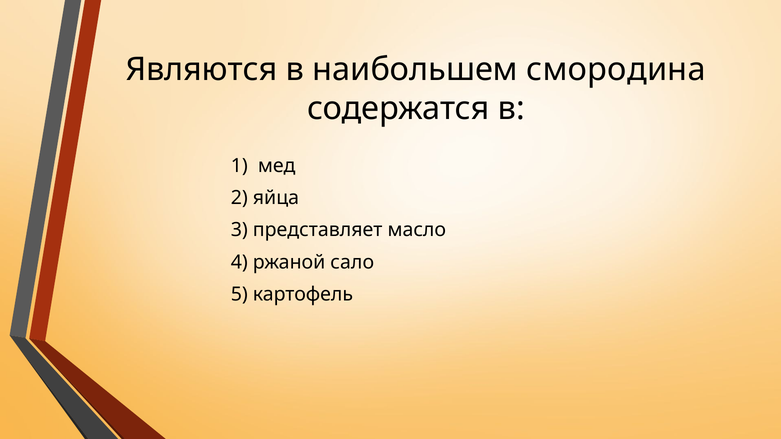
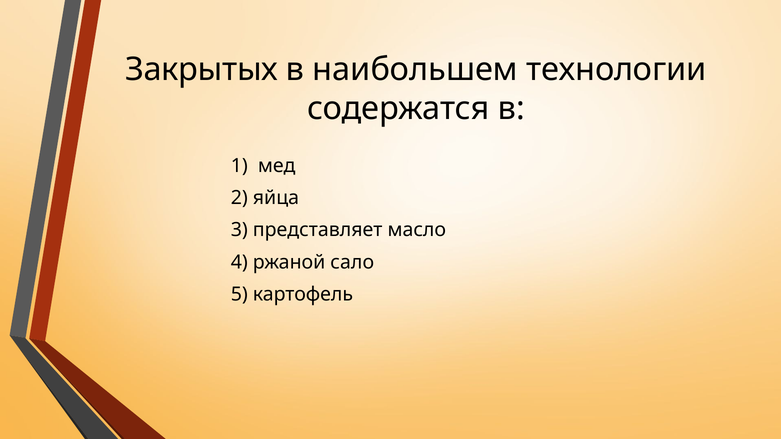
Являются: Являются -> Закрытых
смородина: смородина -> технологии
